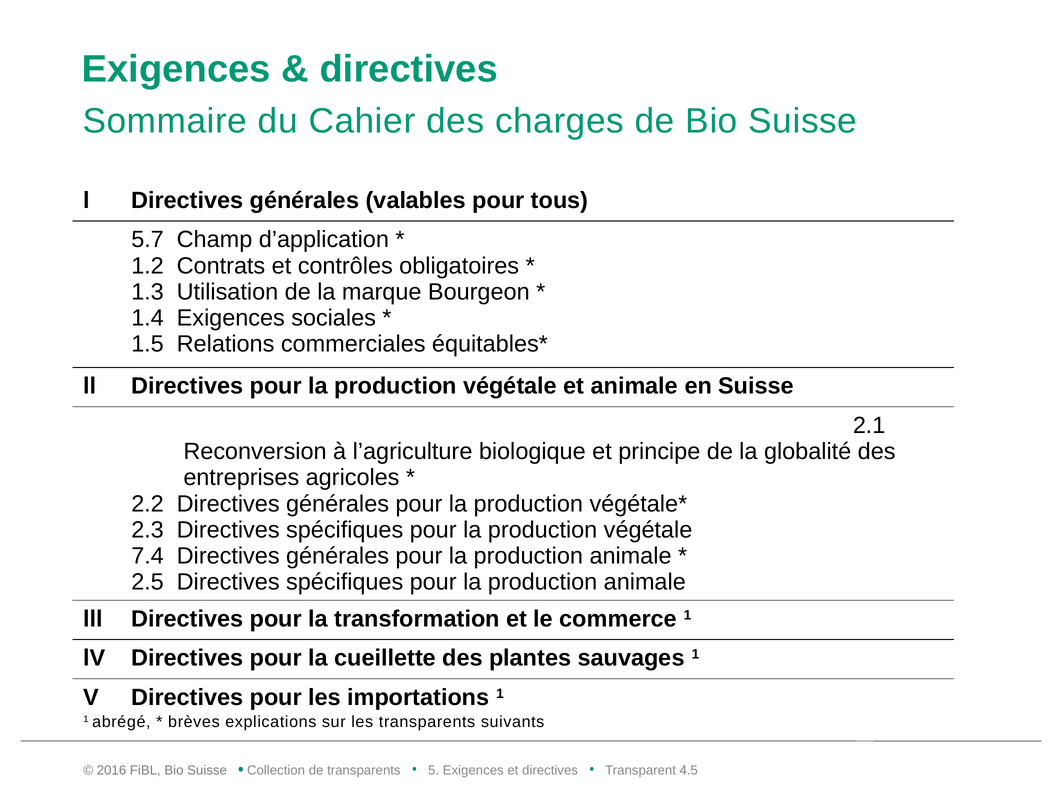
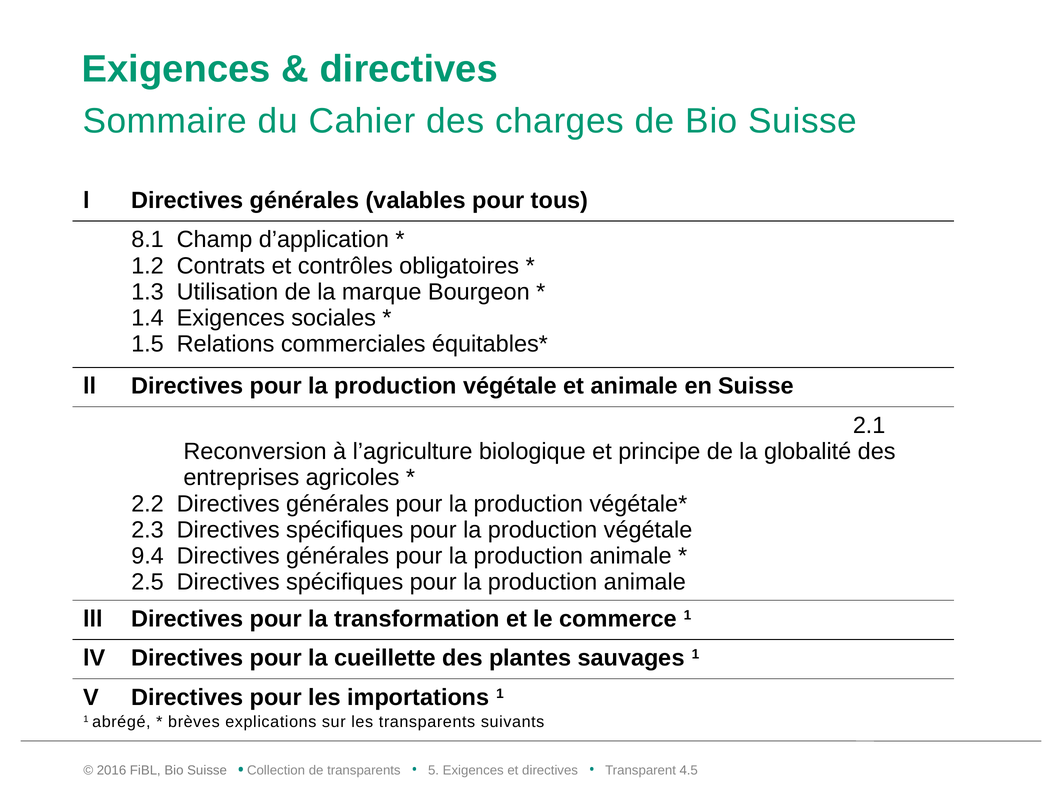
5.7: 5.7 -> 8.1
7.4: 7.4 -> 9.4
